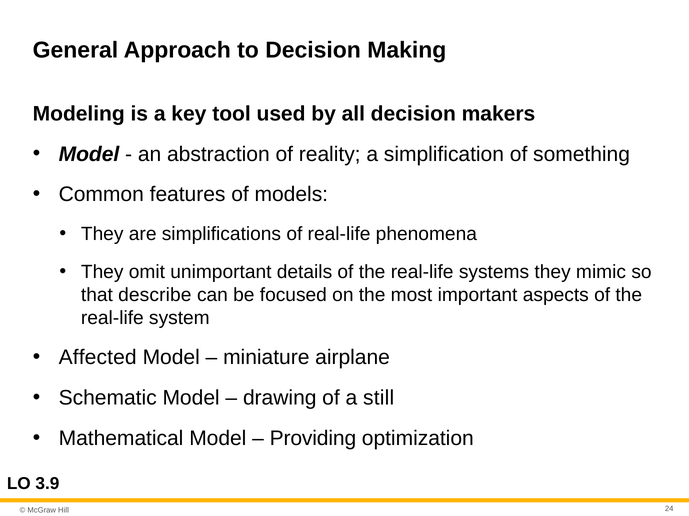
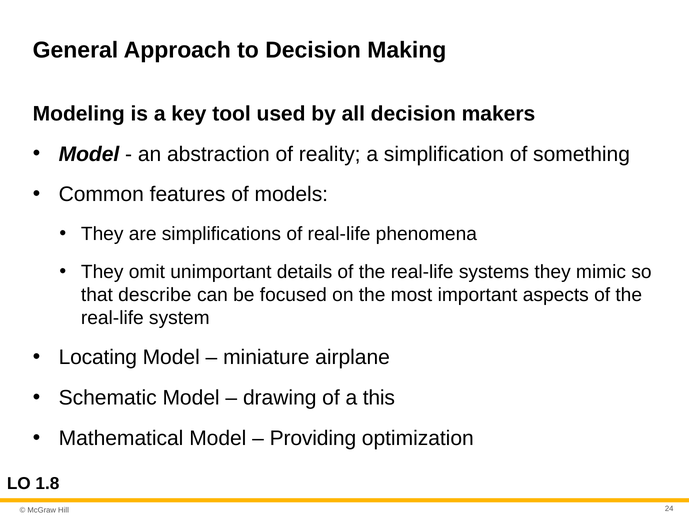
Affected: Affected -> Locating
still: still -> this
3.9: 3.9 -> 1.8
